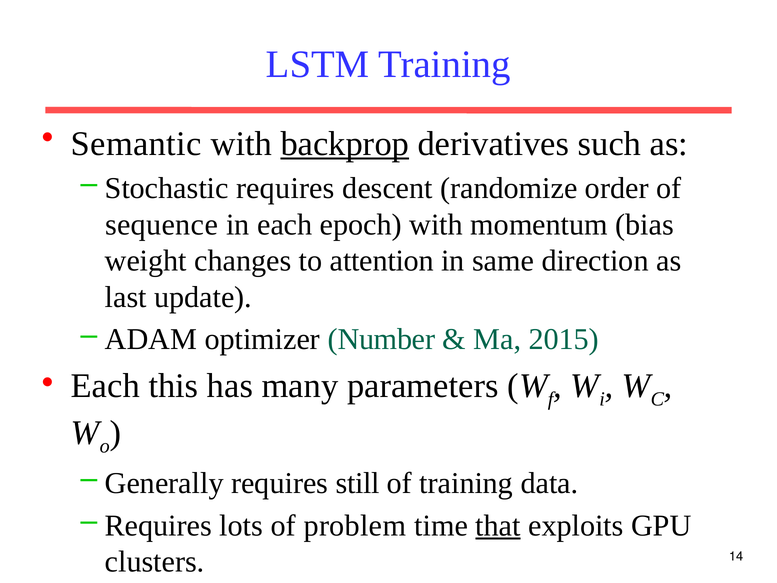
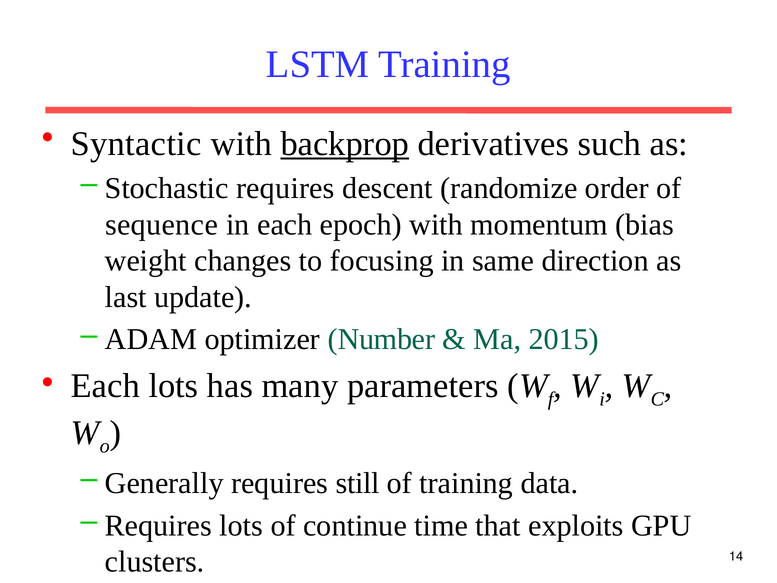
Semantic: Semantic -> Syntactic
attention: attention -> focusing
Each this: this -> lots
problem: problem -> continue
that underline: present -> none
